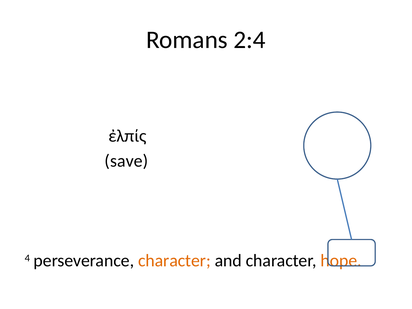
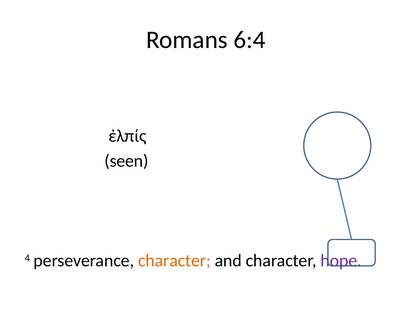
2:4: 2:4 -> 6:4
save: save -> seen
hope colour: orange -> purple
